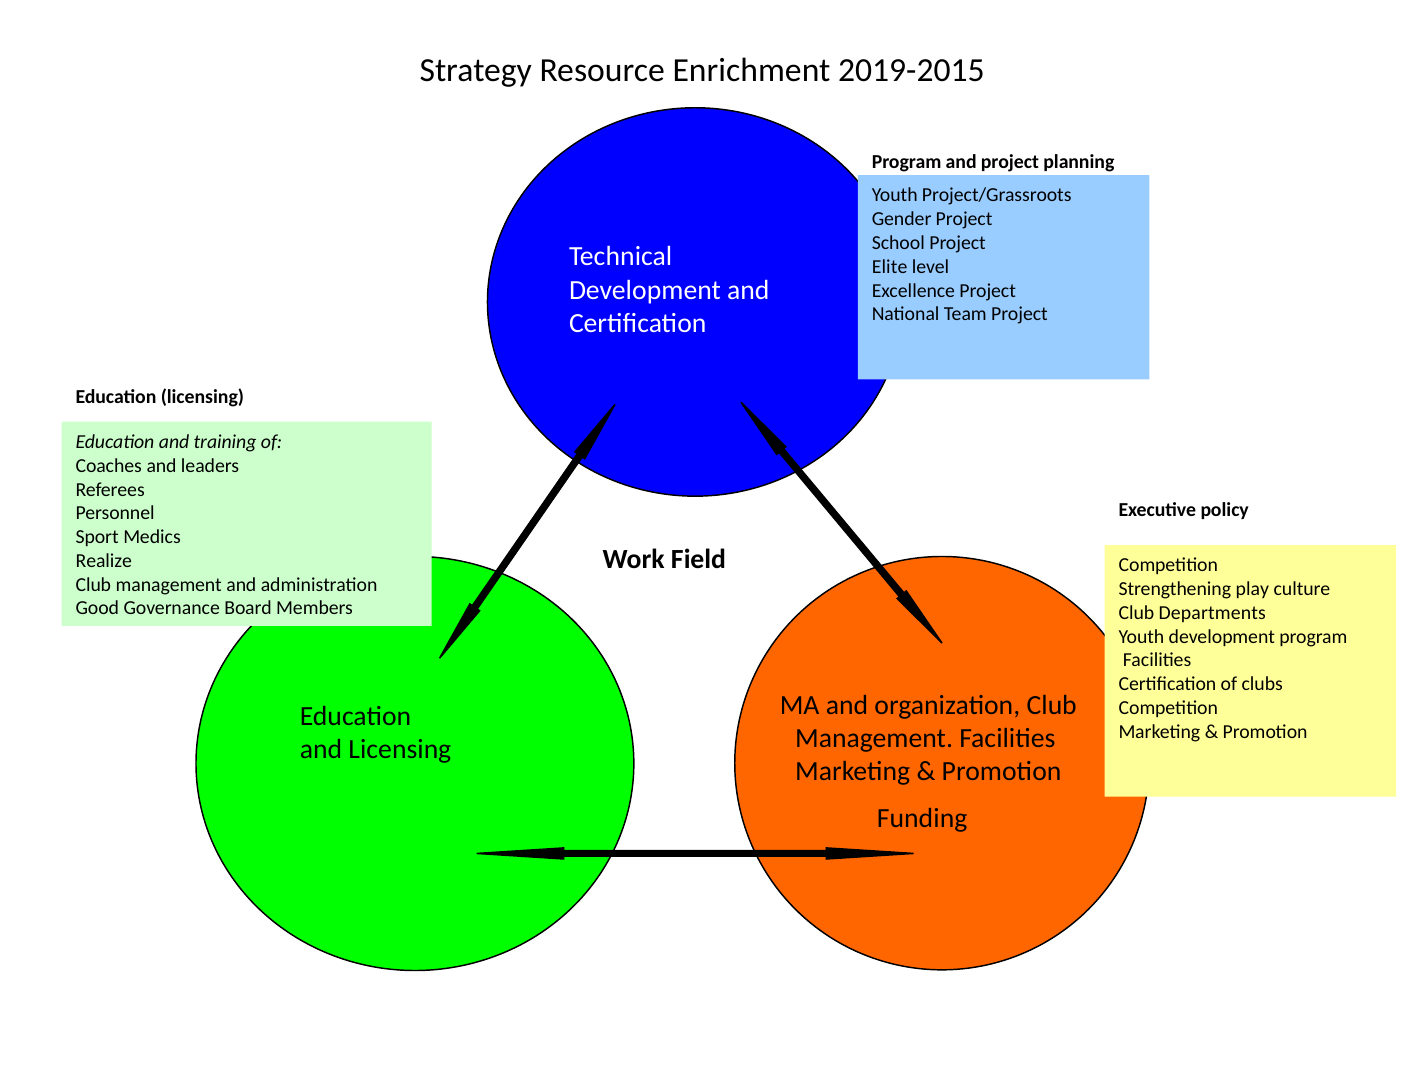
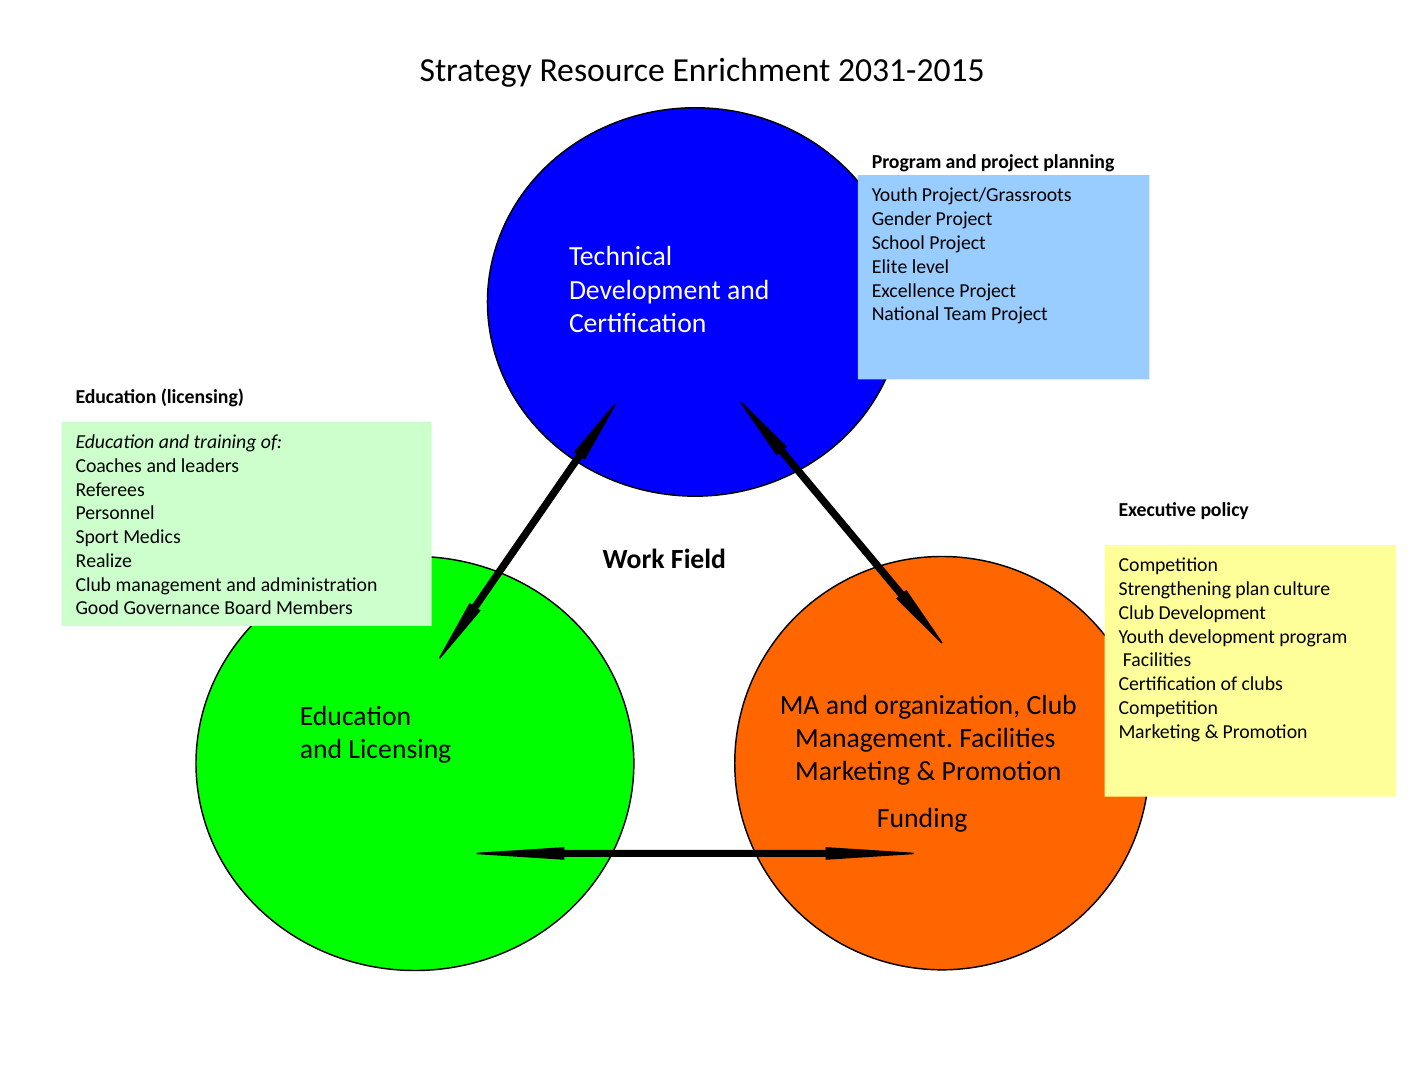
2019-2015: 2019-2015 -> 2031-2015
play: play -> plan
Club Departments: Departments -> Development
